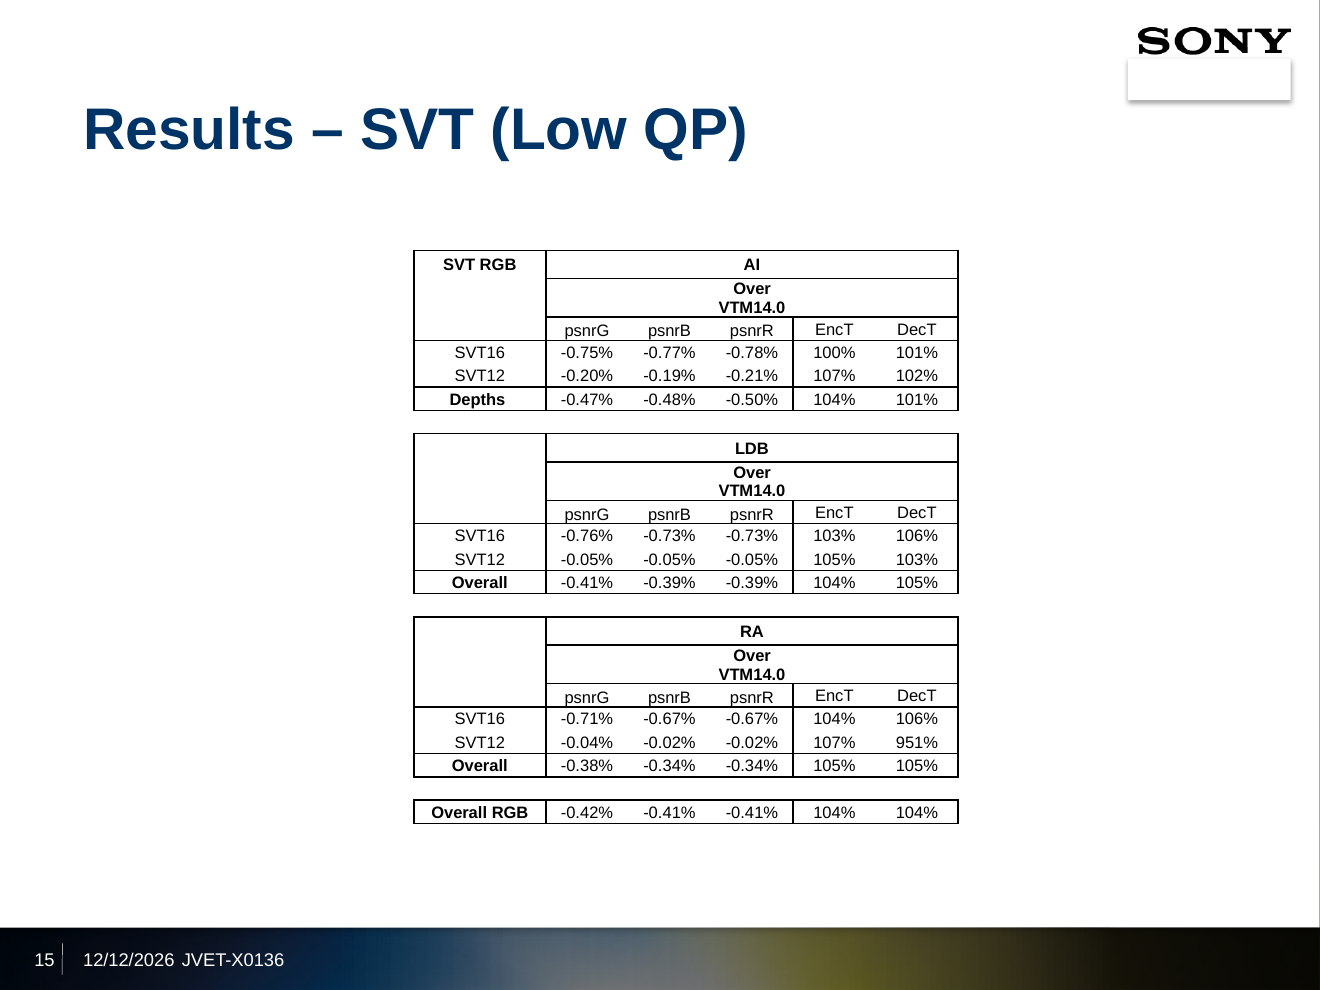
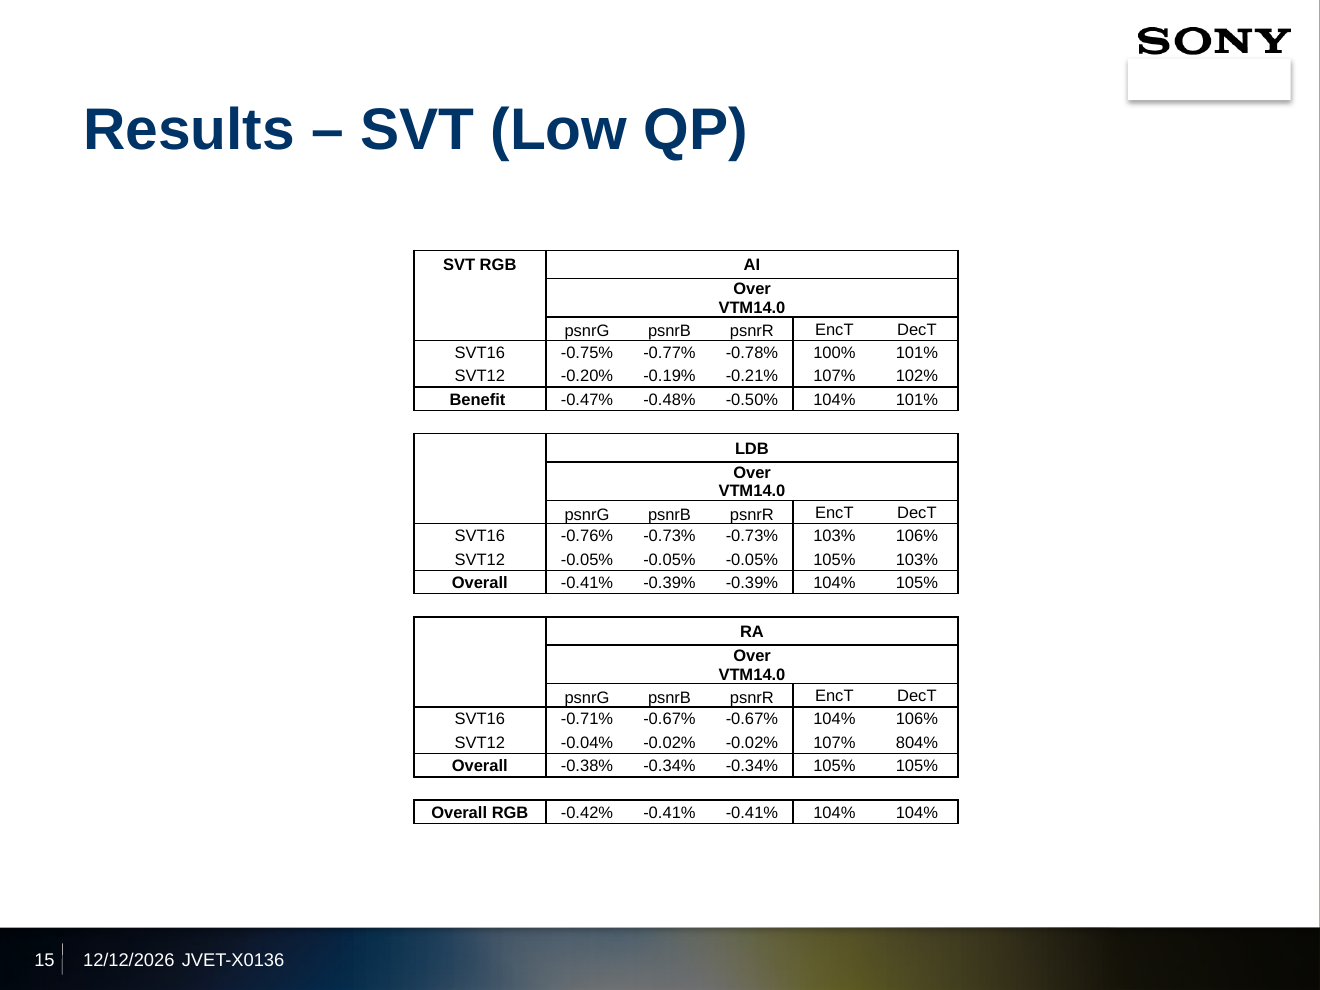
Depths: Depths -> Benefit
951%: 951% -> 804%
